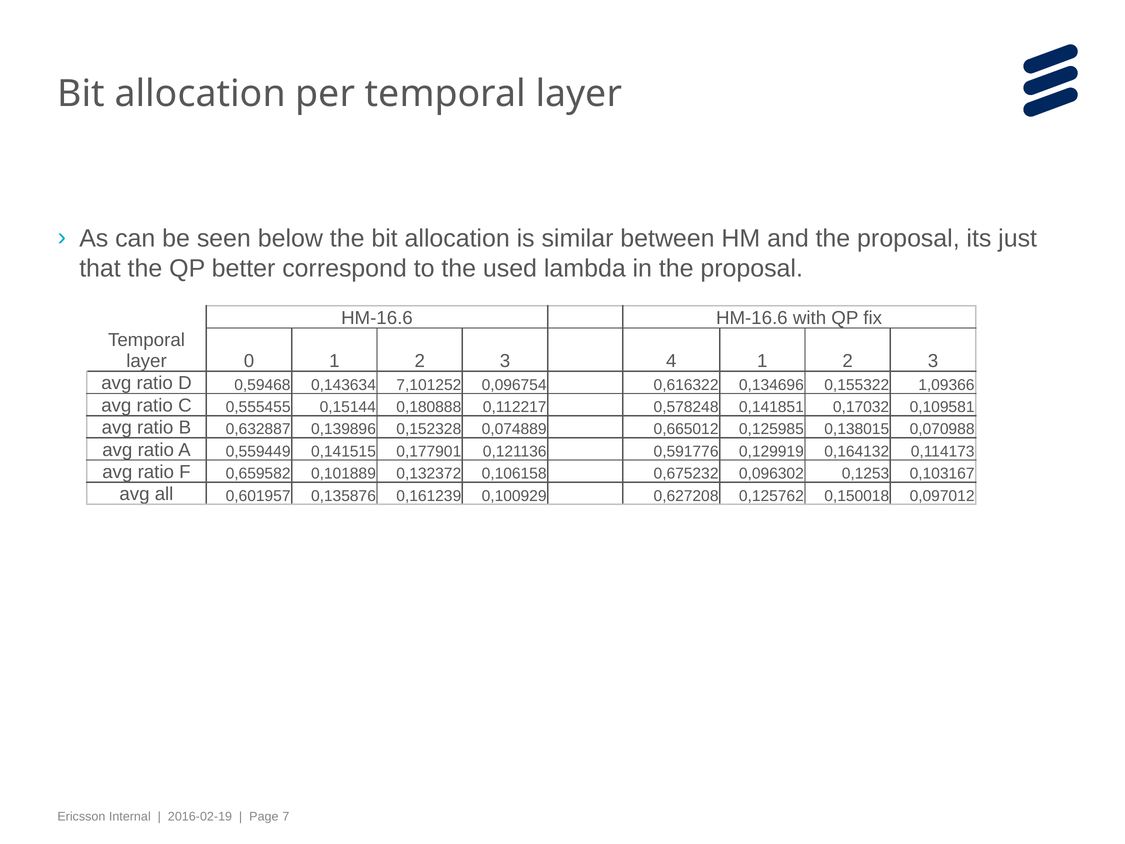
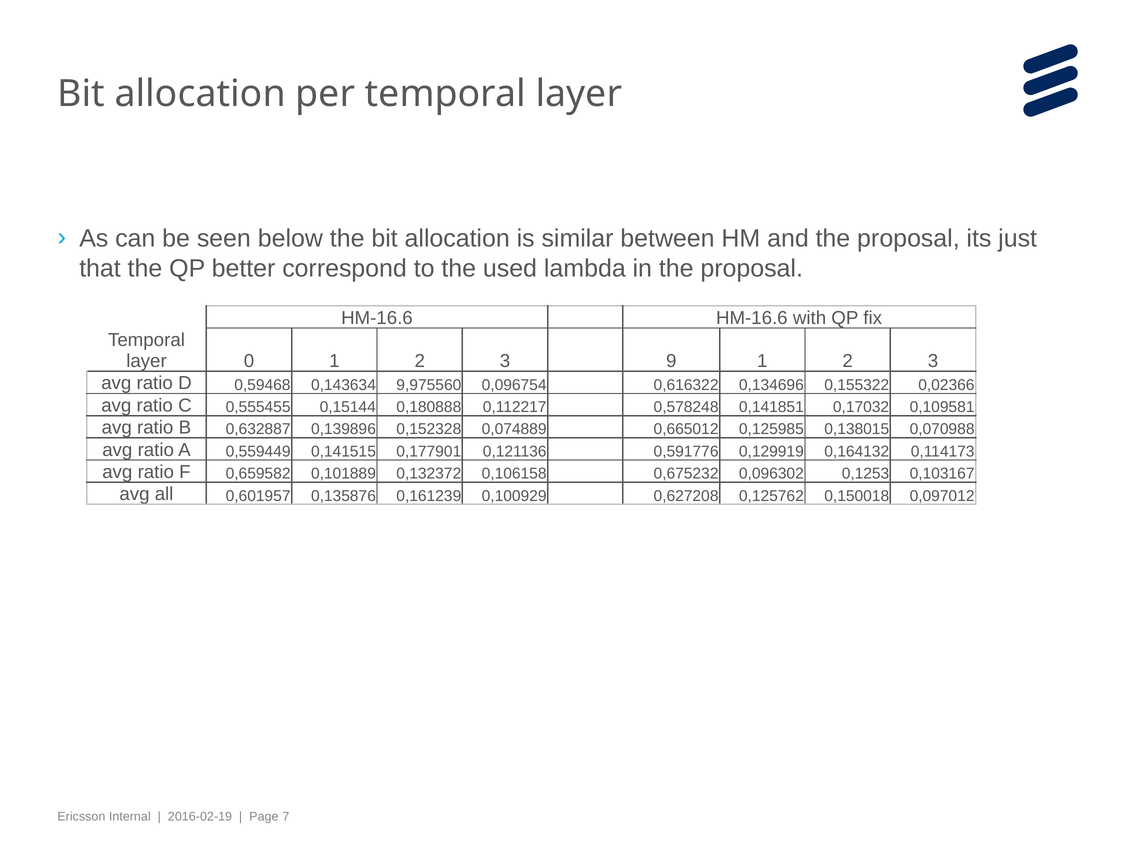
4: 4 -> 9
7,101252: 7,101252 -> 9,975560
1,09366: 1,09366 -> 0,02366
